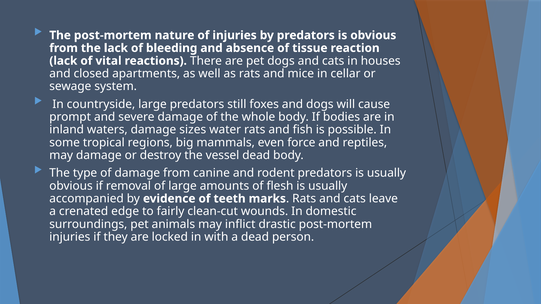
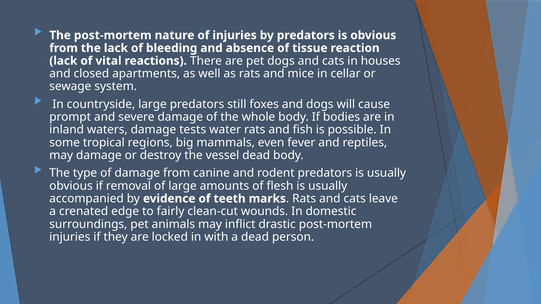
sizes: sizes -> tests
force: force -> fever
